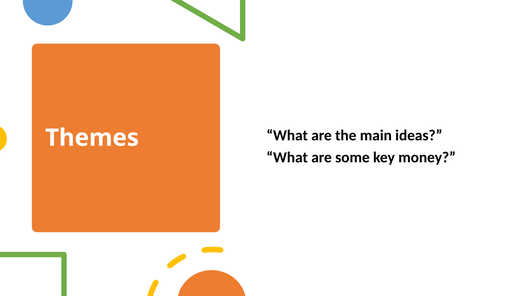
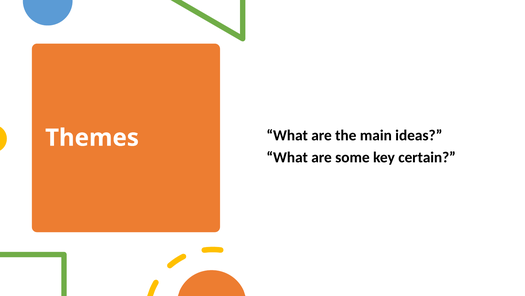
money: money -> certain
